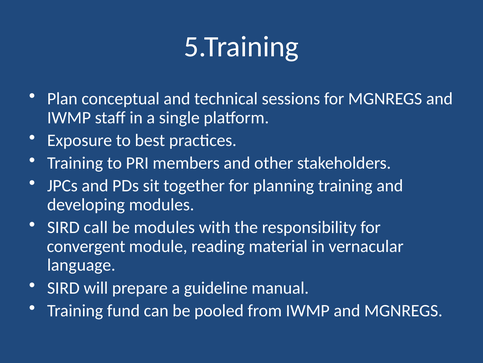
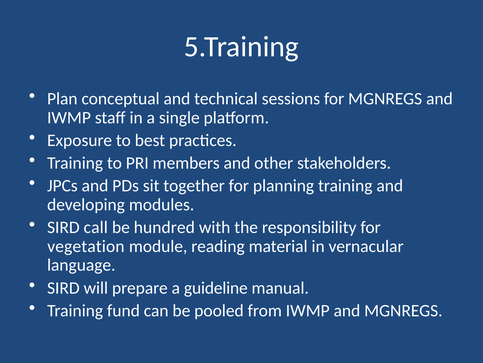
be modules: modules -> hundred
convergent: convergent -> vegetation
